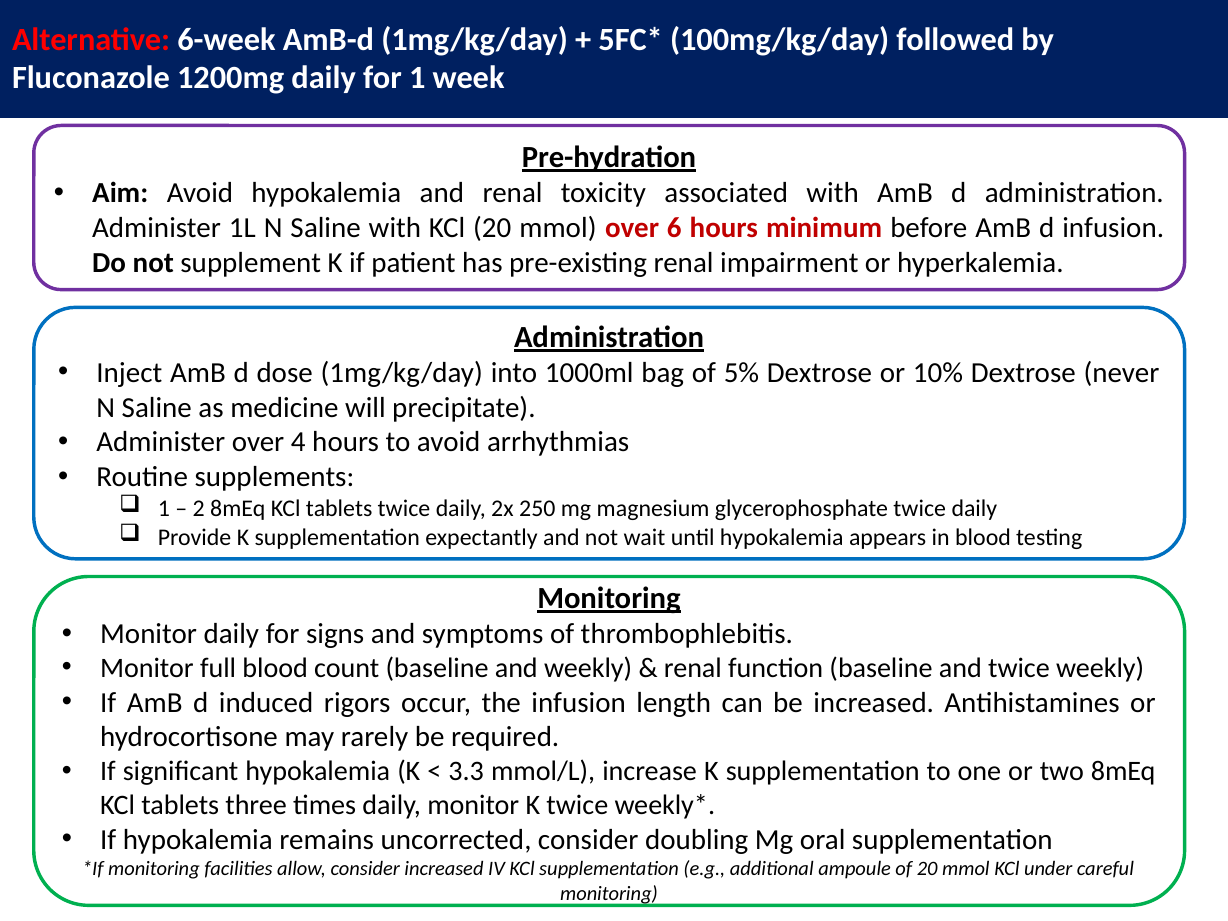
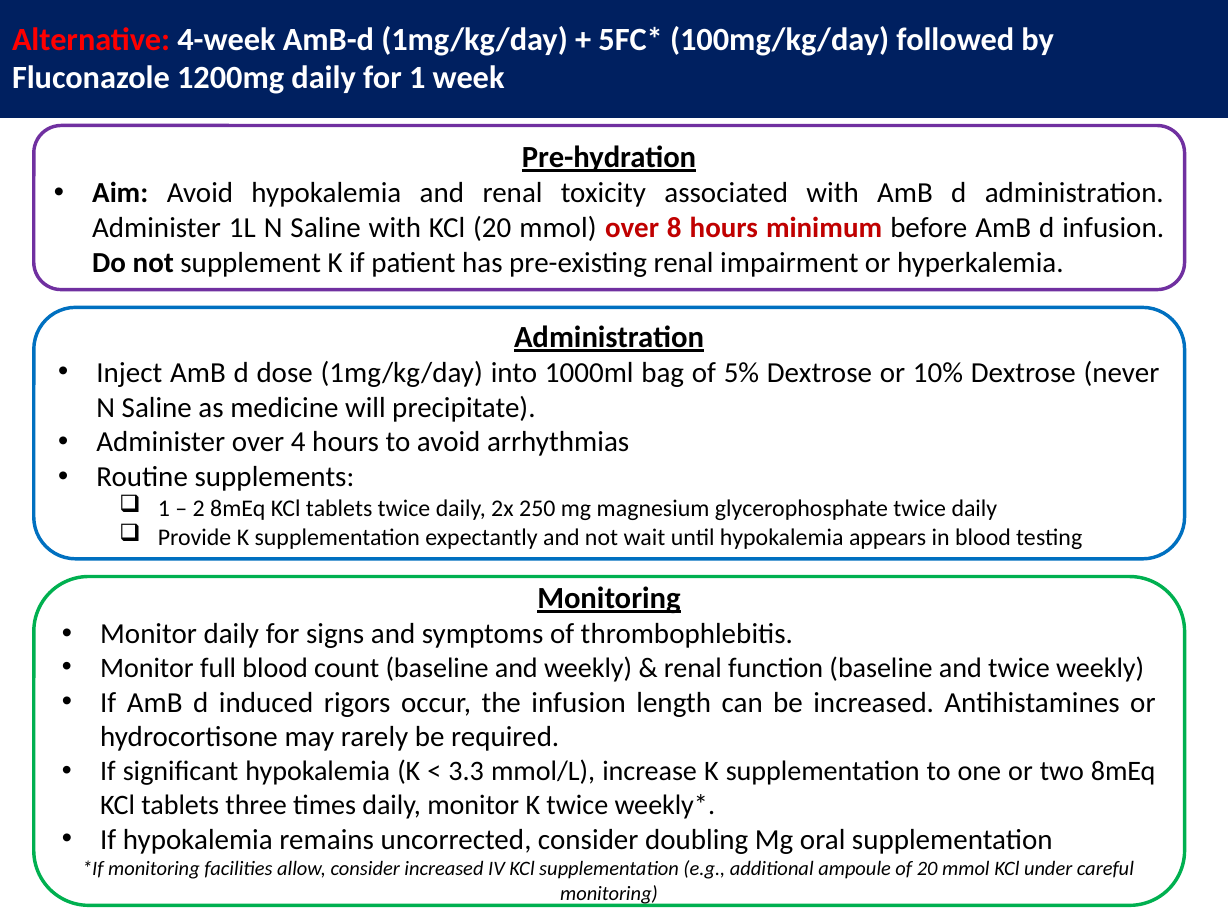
6-week: 6-week -> 4-week
6: 6 -> 8
